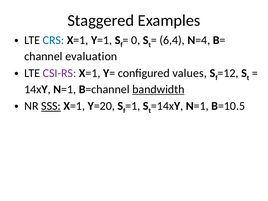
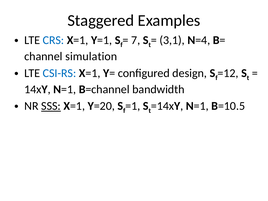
0: 0 -> 7
6,4: 6,4 -> 3,1
evaluation: evaluation -> simulation
CSI-RS colour: purple -> blue
values: values -> design
bandwidth underline: present -> none
